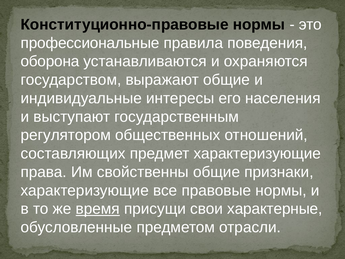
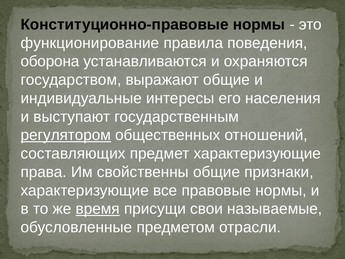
профессиональные: профессиональные -> функционирование
регулятором underline: none -> present
характерные: характерные -> называемые
